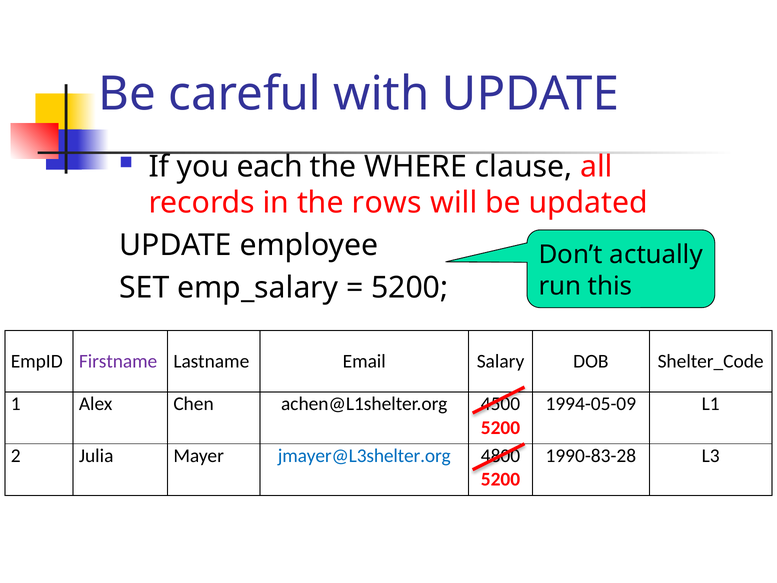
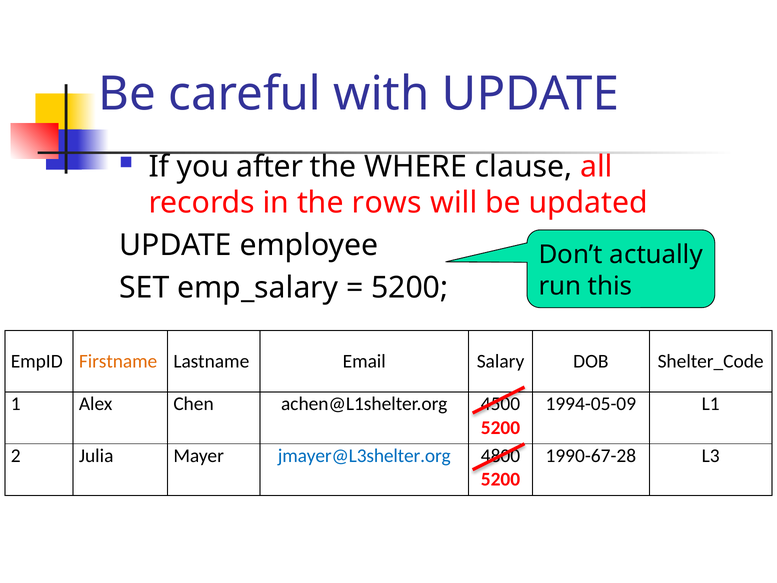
each: each -> after
Firstname colour: purple -> orange
1990-83-28: 1990-83-28 -> 1990-67-28
